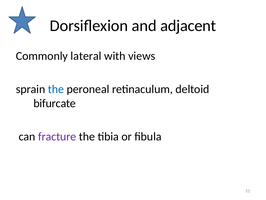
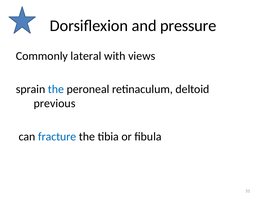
adjacent: adjacent -> pressure
bifurcate: bifurcate -> previous
fracture colour: purple -> blue
